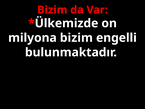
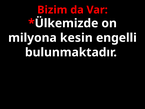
milyona bizim: bizim -> kesin
